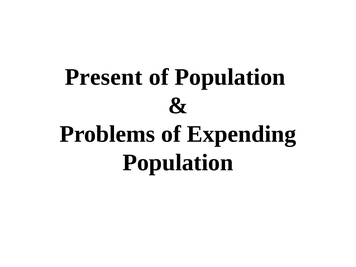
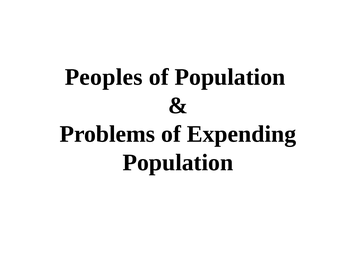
Present: Present -> Peoples
